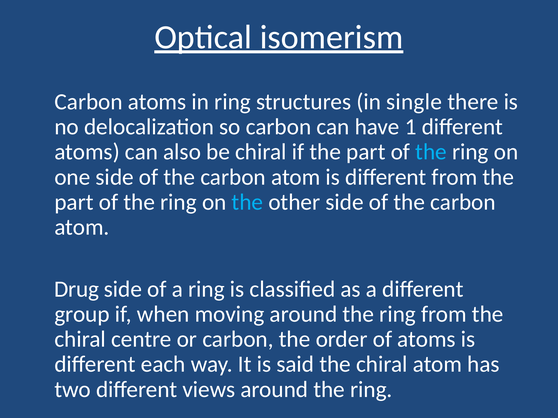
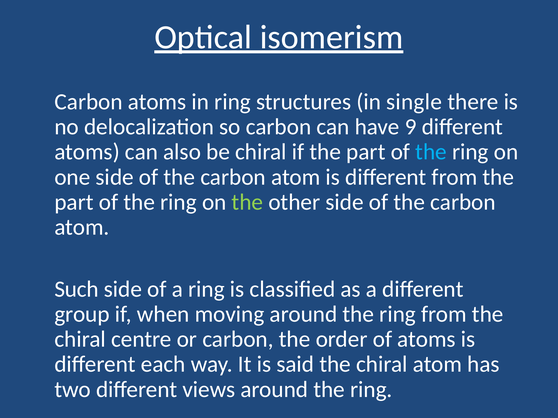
1: 1 -> 9
the at (247, 202) colour: light blue -> light green
Drug: Drug -> Such
